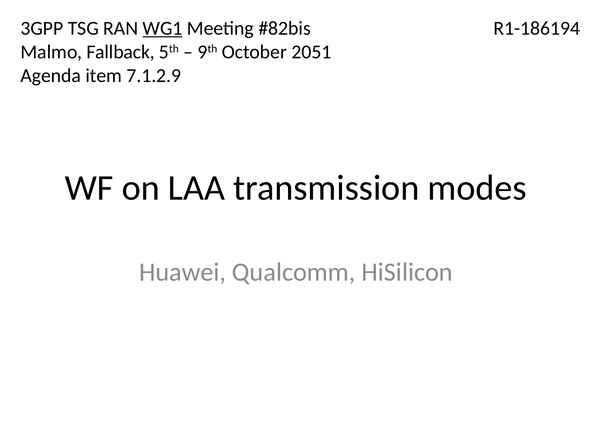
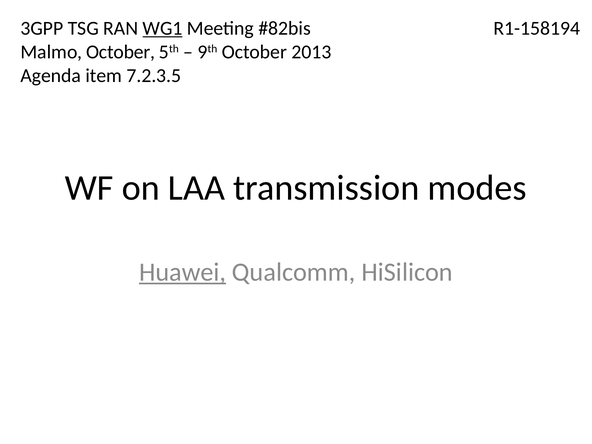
R1-186194: R1-186194 -> R1-158194
Malmo Fallback: Fallback -> October
2051: 2051 -> 2013
7.1.2.9: 7.1.2.9 -> 7.2.3.5
Huawei underline: none -> present
